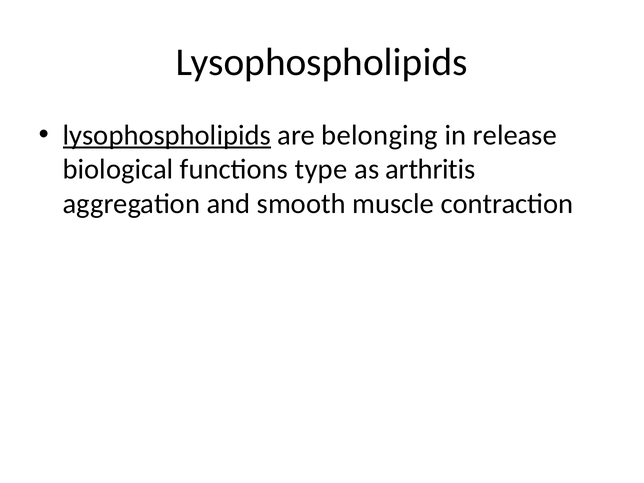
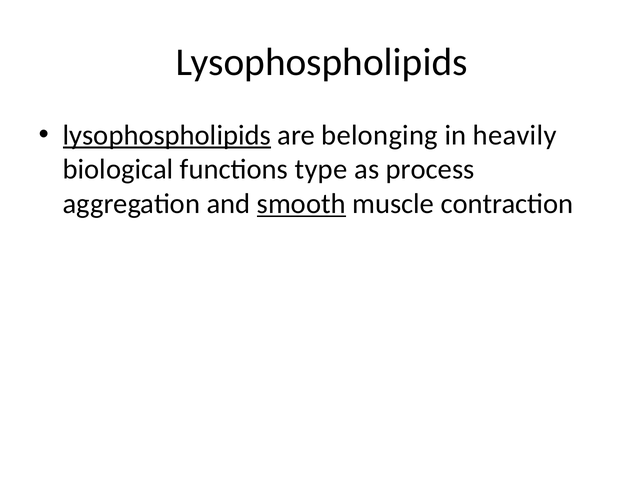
release: release -> heavily
arthritis: arthritis -> process
smooth underline: none -> present
